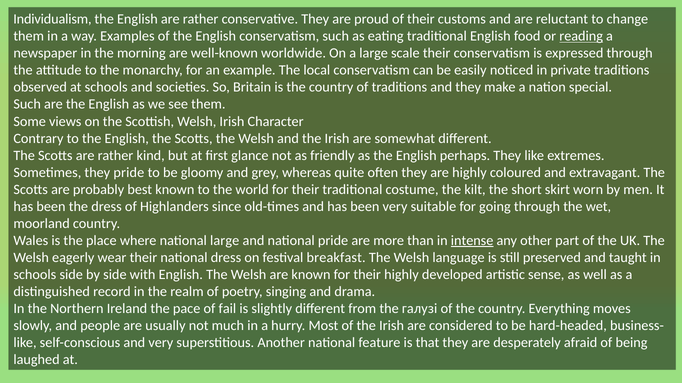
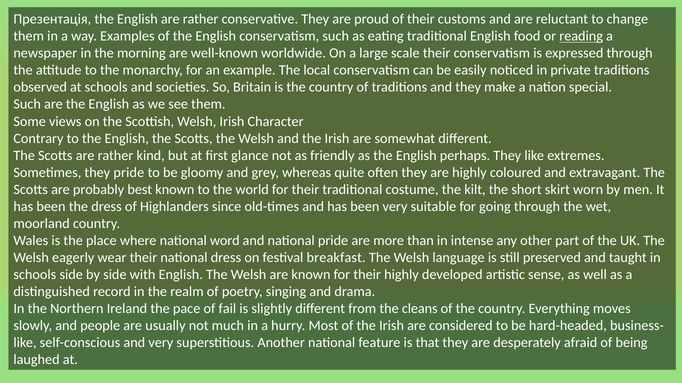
Individualism: Individualism -> Презентація
national large: large -> word
intense underline: present -> none
галузі: галузі -> cleans
